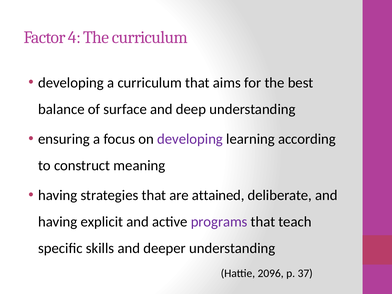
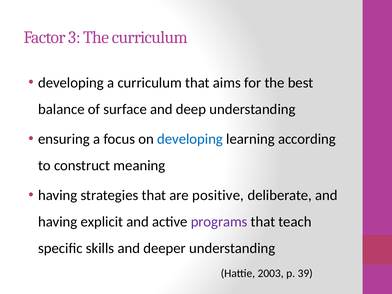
4: 4 -> 3
developing at (190, 139) colour: purple -> blue
attained: attained -> positive
2096: 2096 -> 2003
37: 37 -> 39
